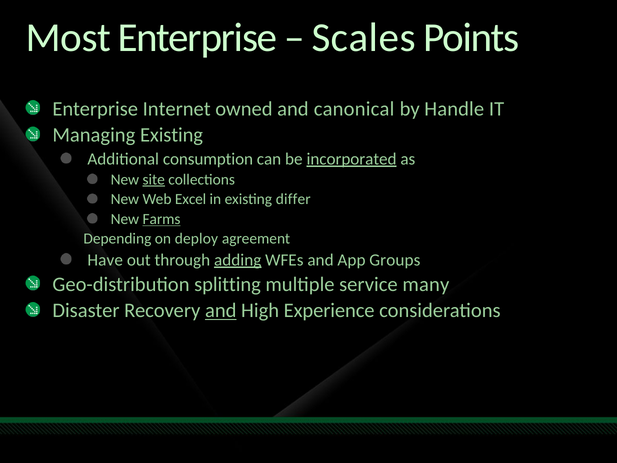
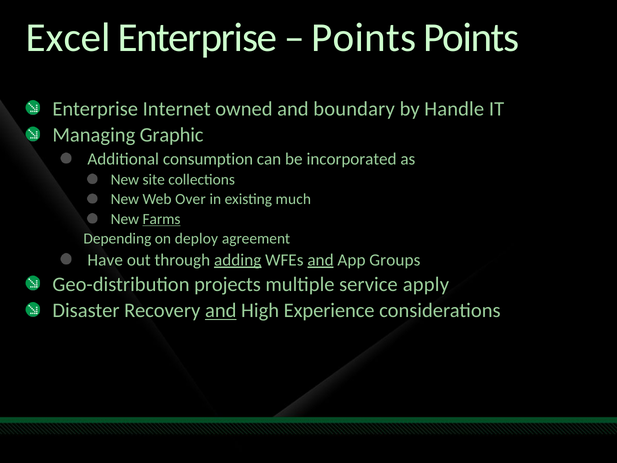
Most: Most -> Excel
Scales at (364, 37): Scales -> Points
canonical: canonical -> boundary
Managing Existing: Existing -> Graphic
incorporated underline: present -> none
site underline: present -> none
Excel: Excel -> Over
differ: differ -> much
and at (321, 260) underline: none -> present
splitting: splitting -> projects
many: many -> apply
